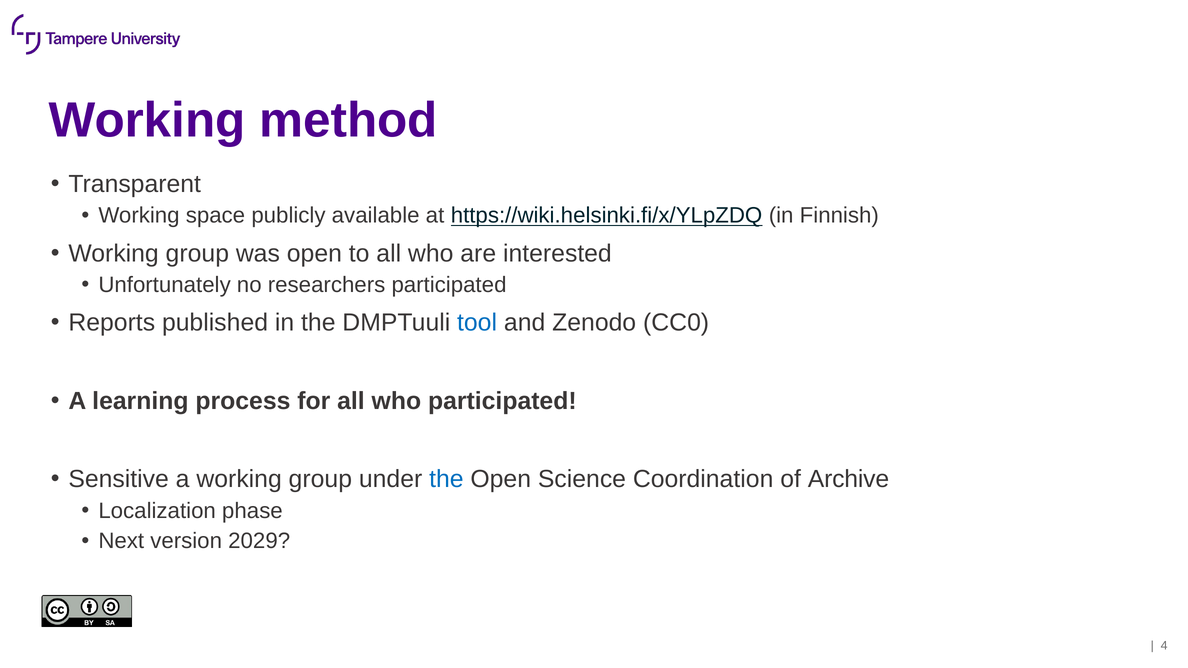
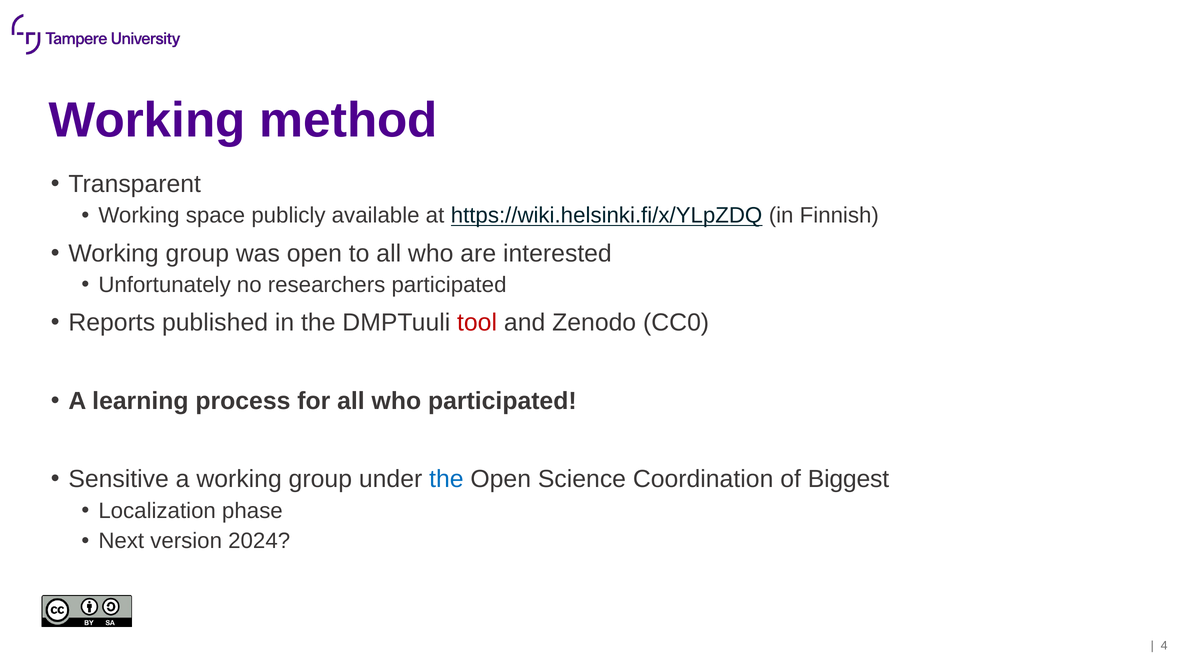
tool colour: blue -> red
Archive: Archive -> Biggest
2029: 2029 -> 2024
